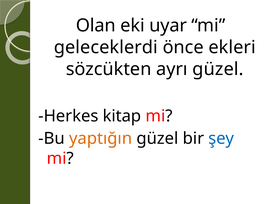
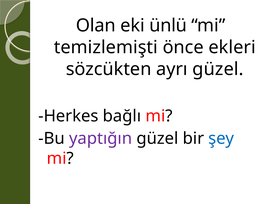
uyar: uyar -> ünlü
geleceklerdi: geleceklerdi -> temizlemişti
kitap: kitap -> bağlı
yaptığın colour: orange -> purple
